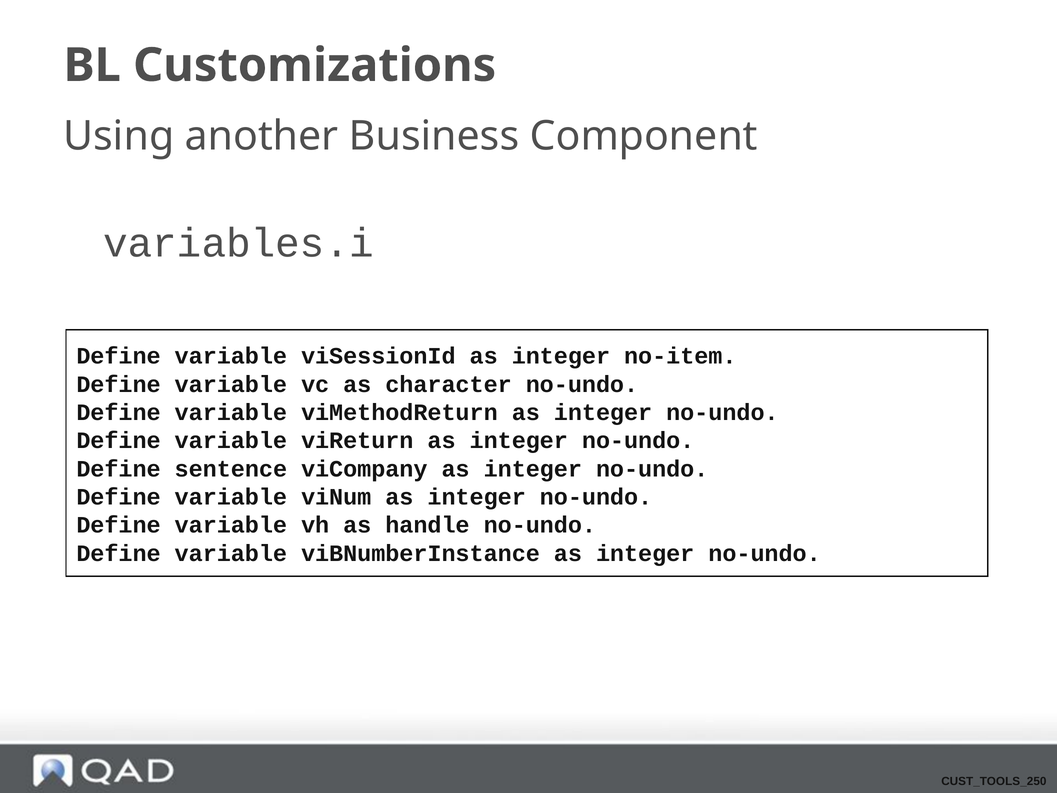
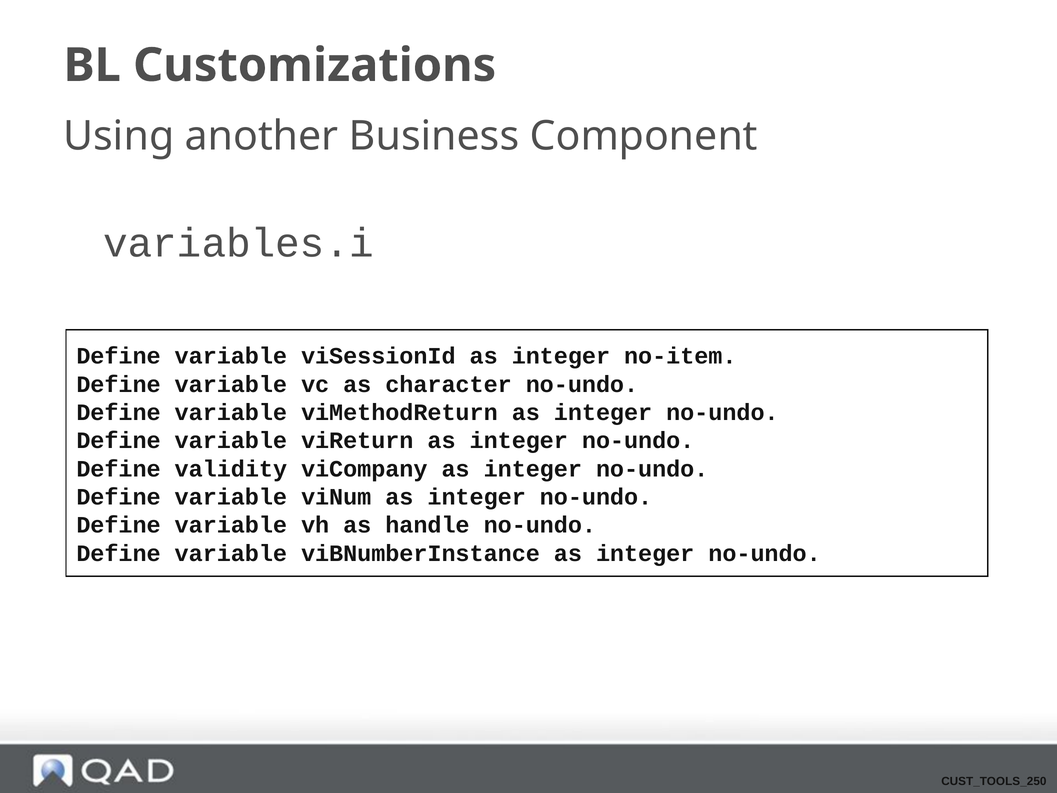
sentence: sentence -> validity
